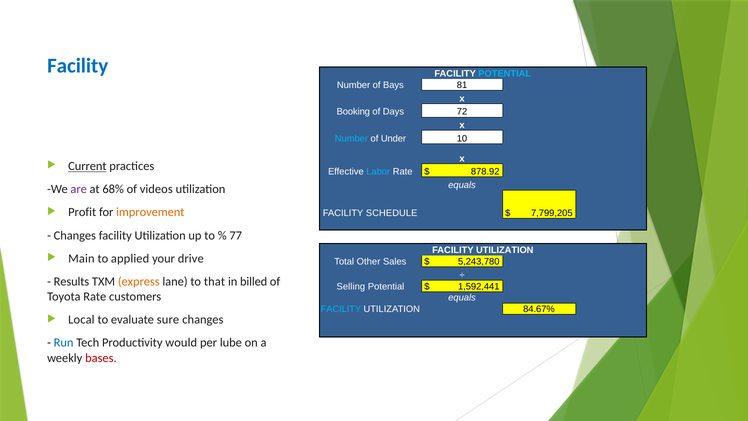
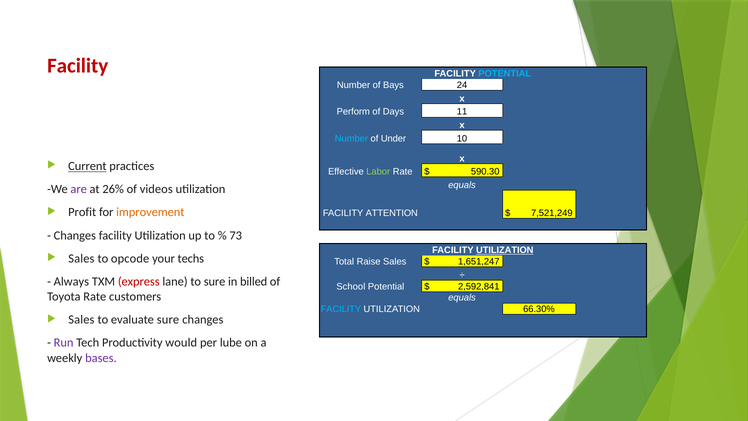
Facility at (78, 66) colour: blue -> red
81: 81 -> 24
Booking: Booking -> Perform
72: 72 -> 11
Labor colour: light blue -> light green
878.92: 878.92 -> 590.30
68%: 68% -> 26%
SCHEDULE: SCHEDULE -> ATTENTION
7,799,205: 7,799,205 -> 7,521,249
77: 77 -> 73
UTILIZATION at (505, 250) underline: none -> present
Main at (81, 258): Main -> Sales
applied: applied -> opcode
drive: drive -> techs
Other: Other -> Raise
5,243,780: 5,243,780 -> 1,651,247
Results: Results -> Always
express colour: orange -> red
to that: that -> sure
Selling: Selling -> School
1,592,441: 1,592,441 -> 2,592,841
84.67%: 84.67% -> 66.30%
Local at (81, 320): Local -> Sales
Run colour: blue -> purple
bases colour: red -> purple
